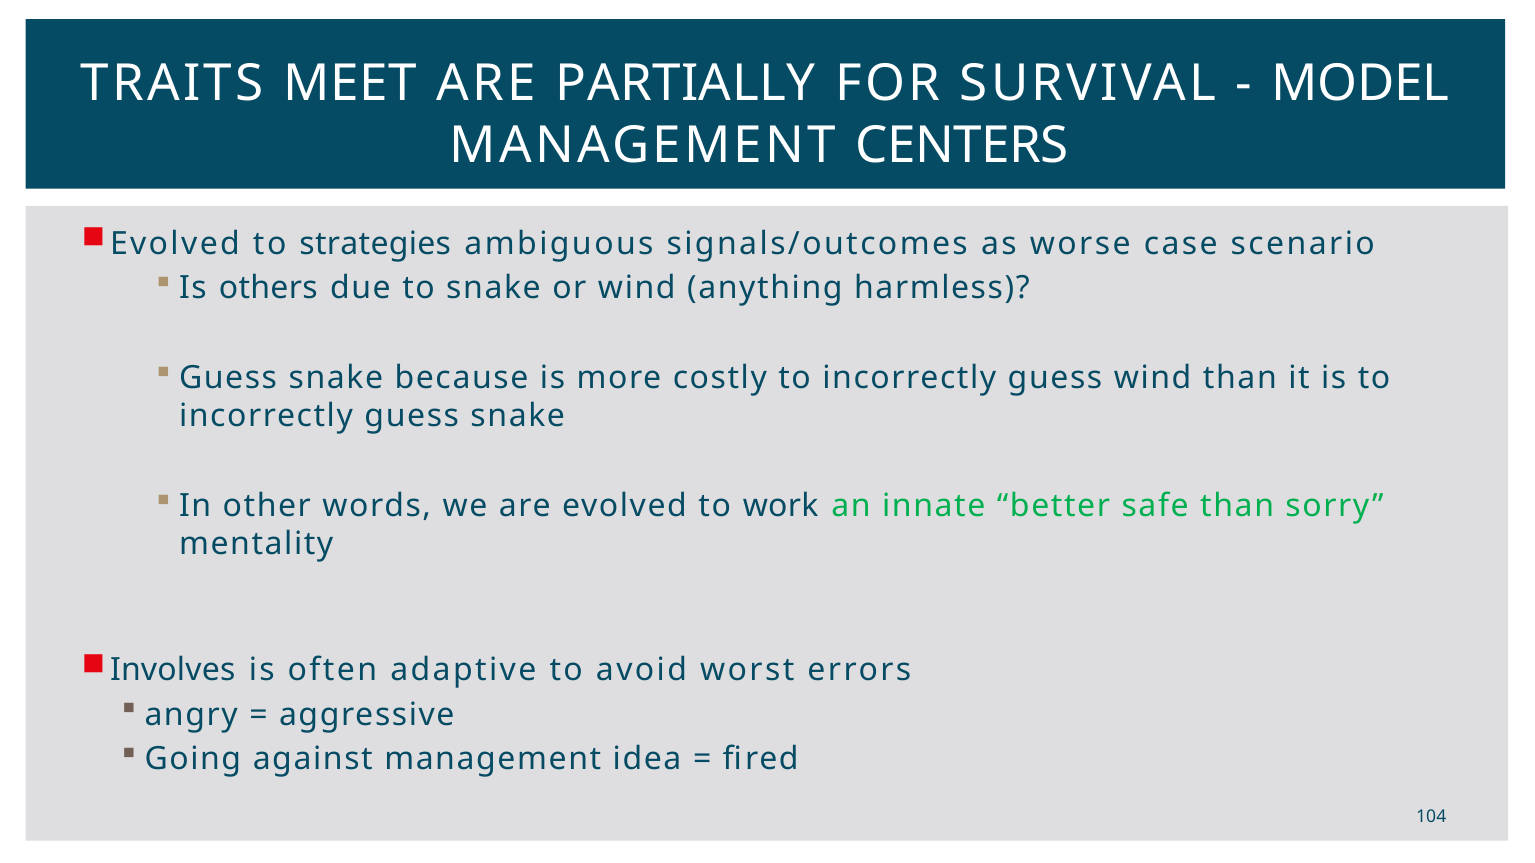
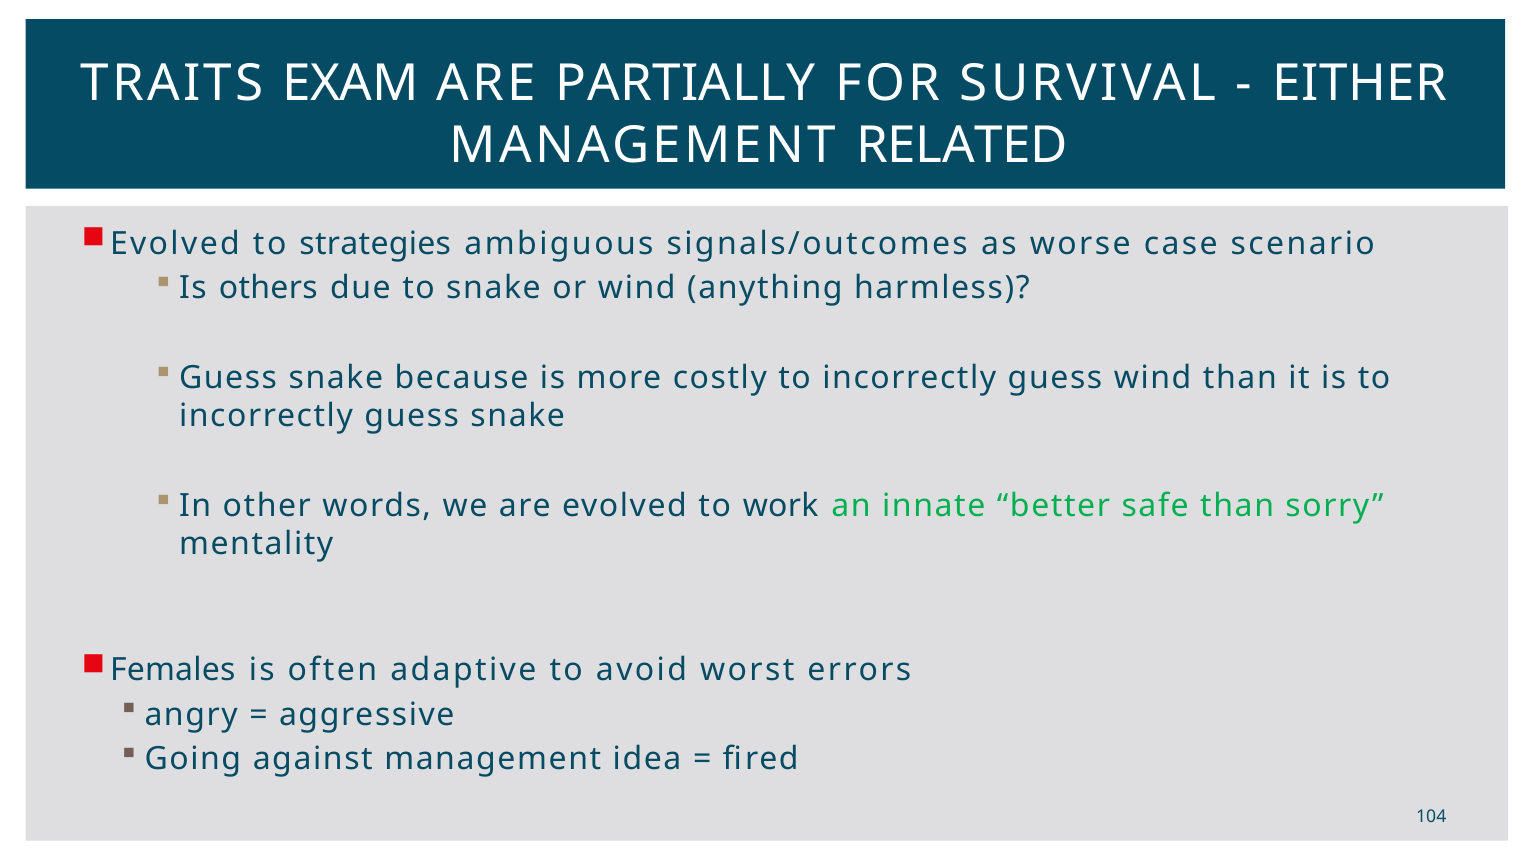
MEET: MEET -> EXAM
MODEL: MODEL -> EITHER
CENTERS: CENTERS -> RELATED
Involves: Involves -> Females
